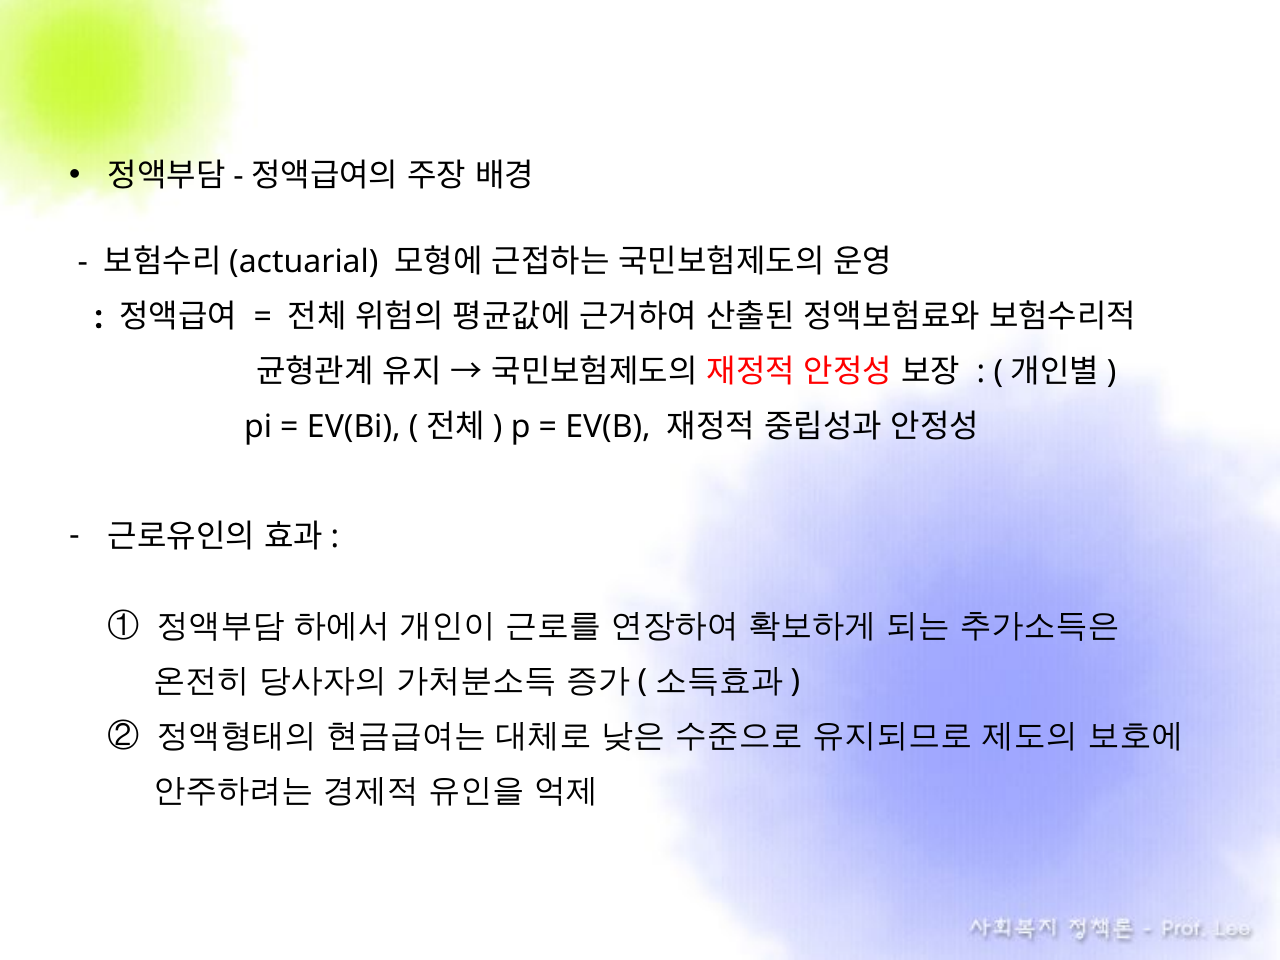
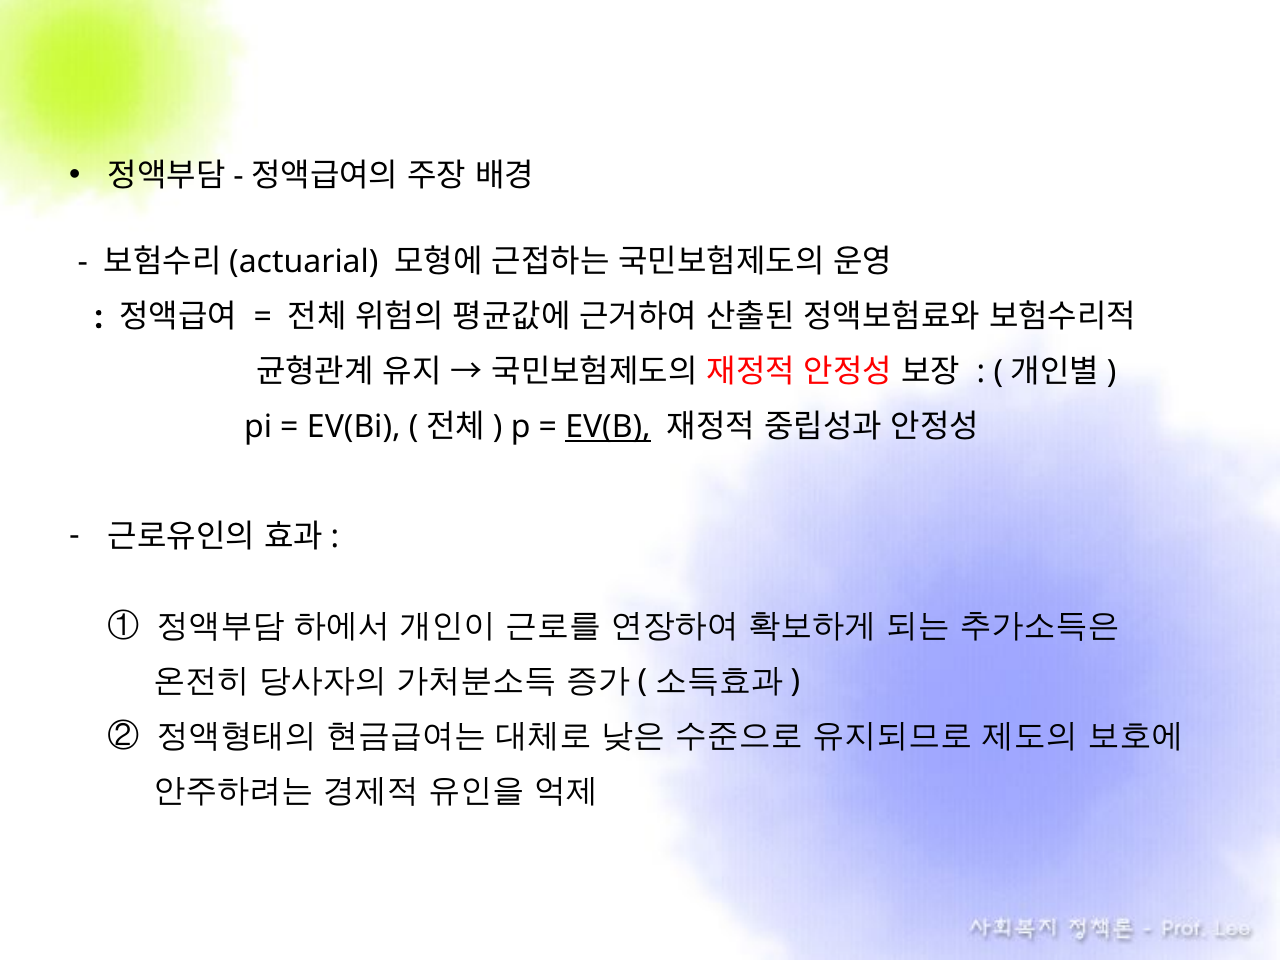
EV(B underline: none -> present
